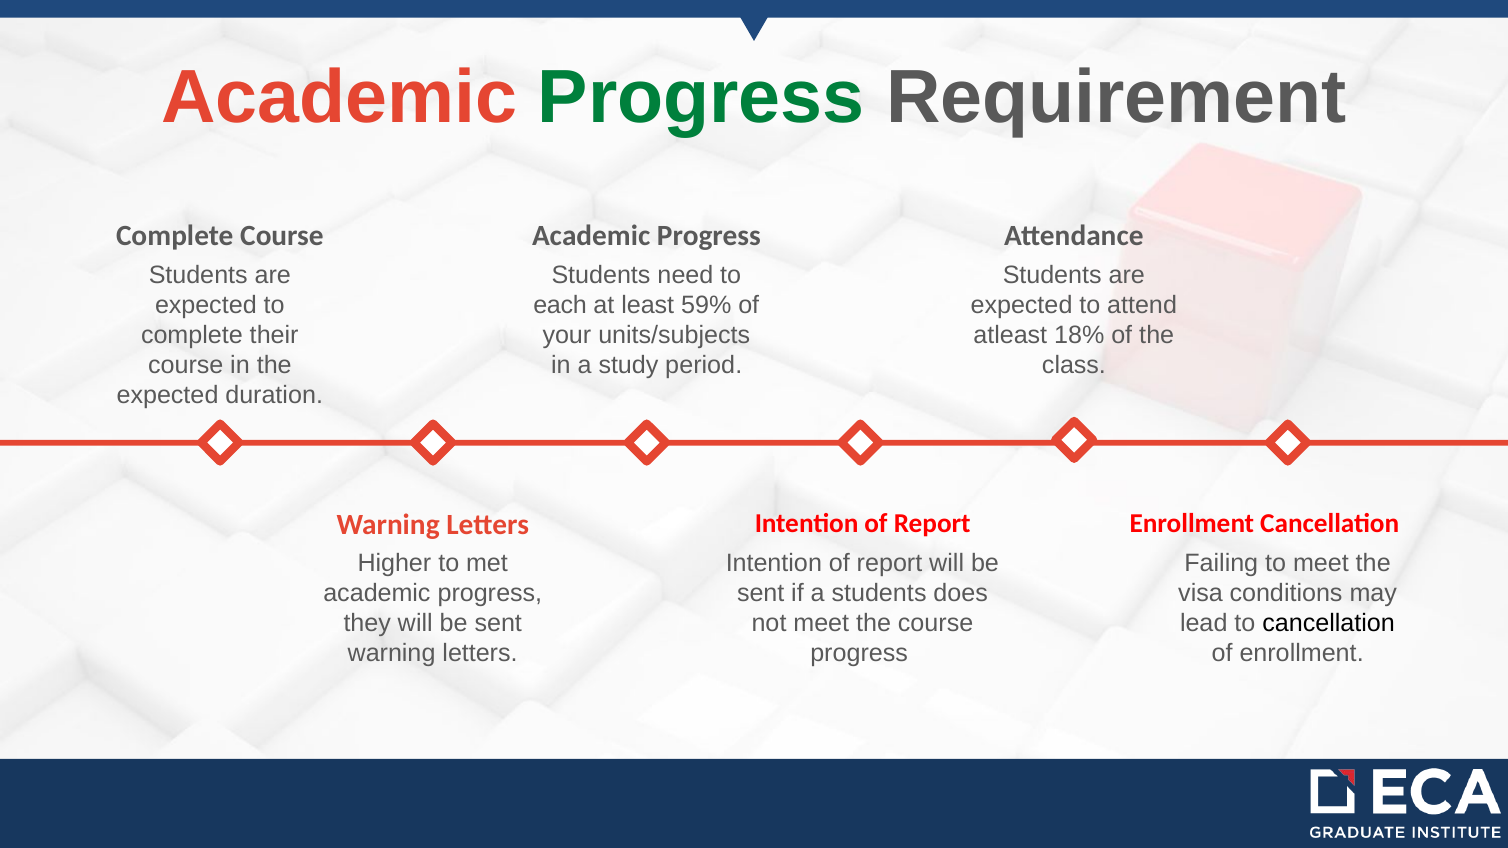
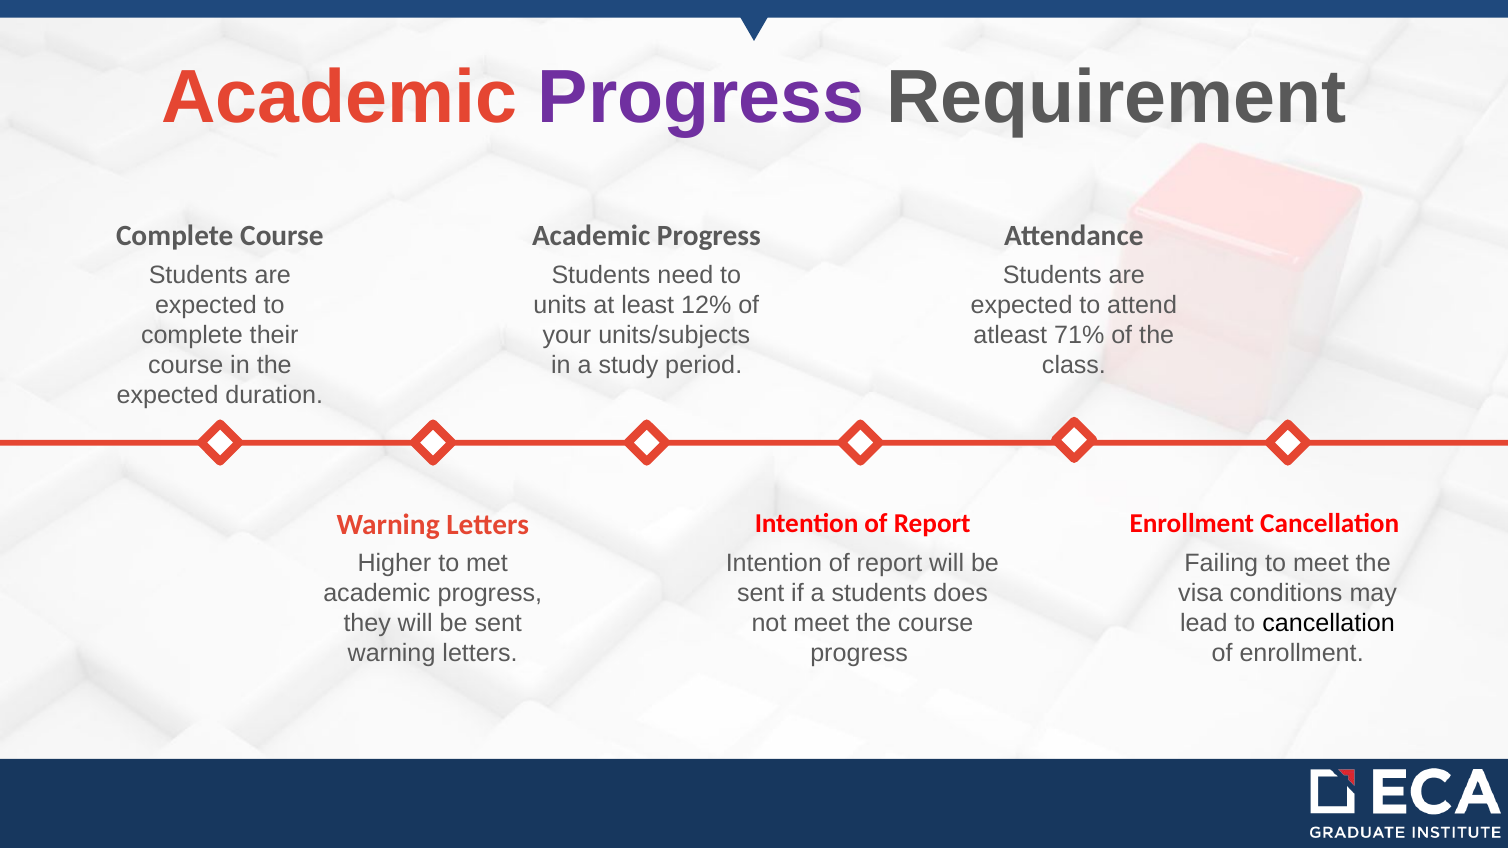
Progress at (701, 98) colour: green -> purple
each: each -> units
59%: 59% -> 12%
18%: 18% -> 71%
